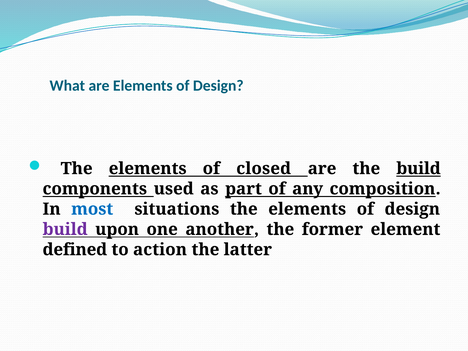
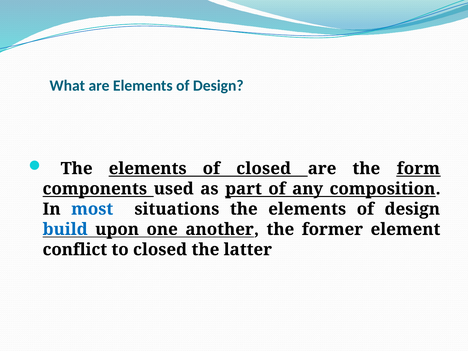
the build: build -> form
build at (65, 229) colour: purple -> blue
defined: defined -> conflict
to action: action -> closed
